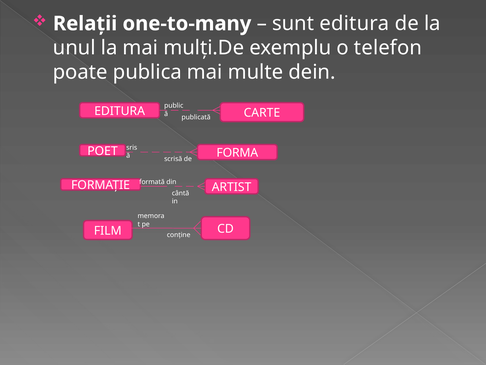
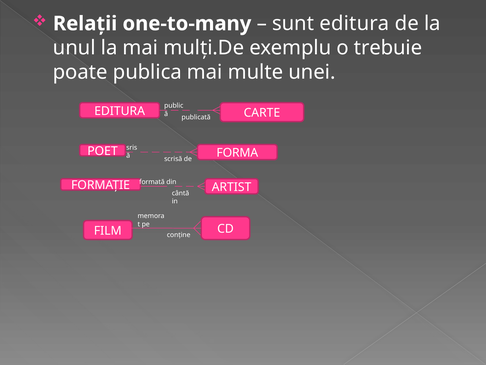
telefon: telefon -> trebuie
dein: dein -> unei
